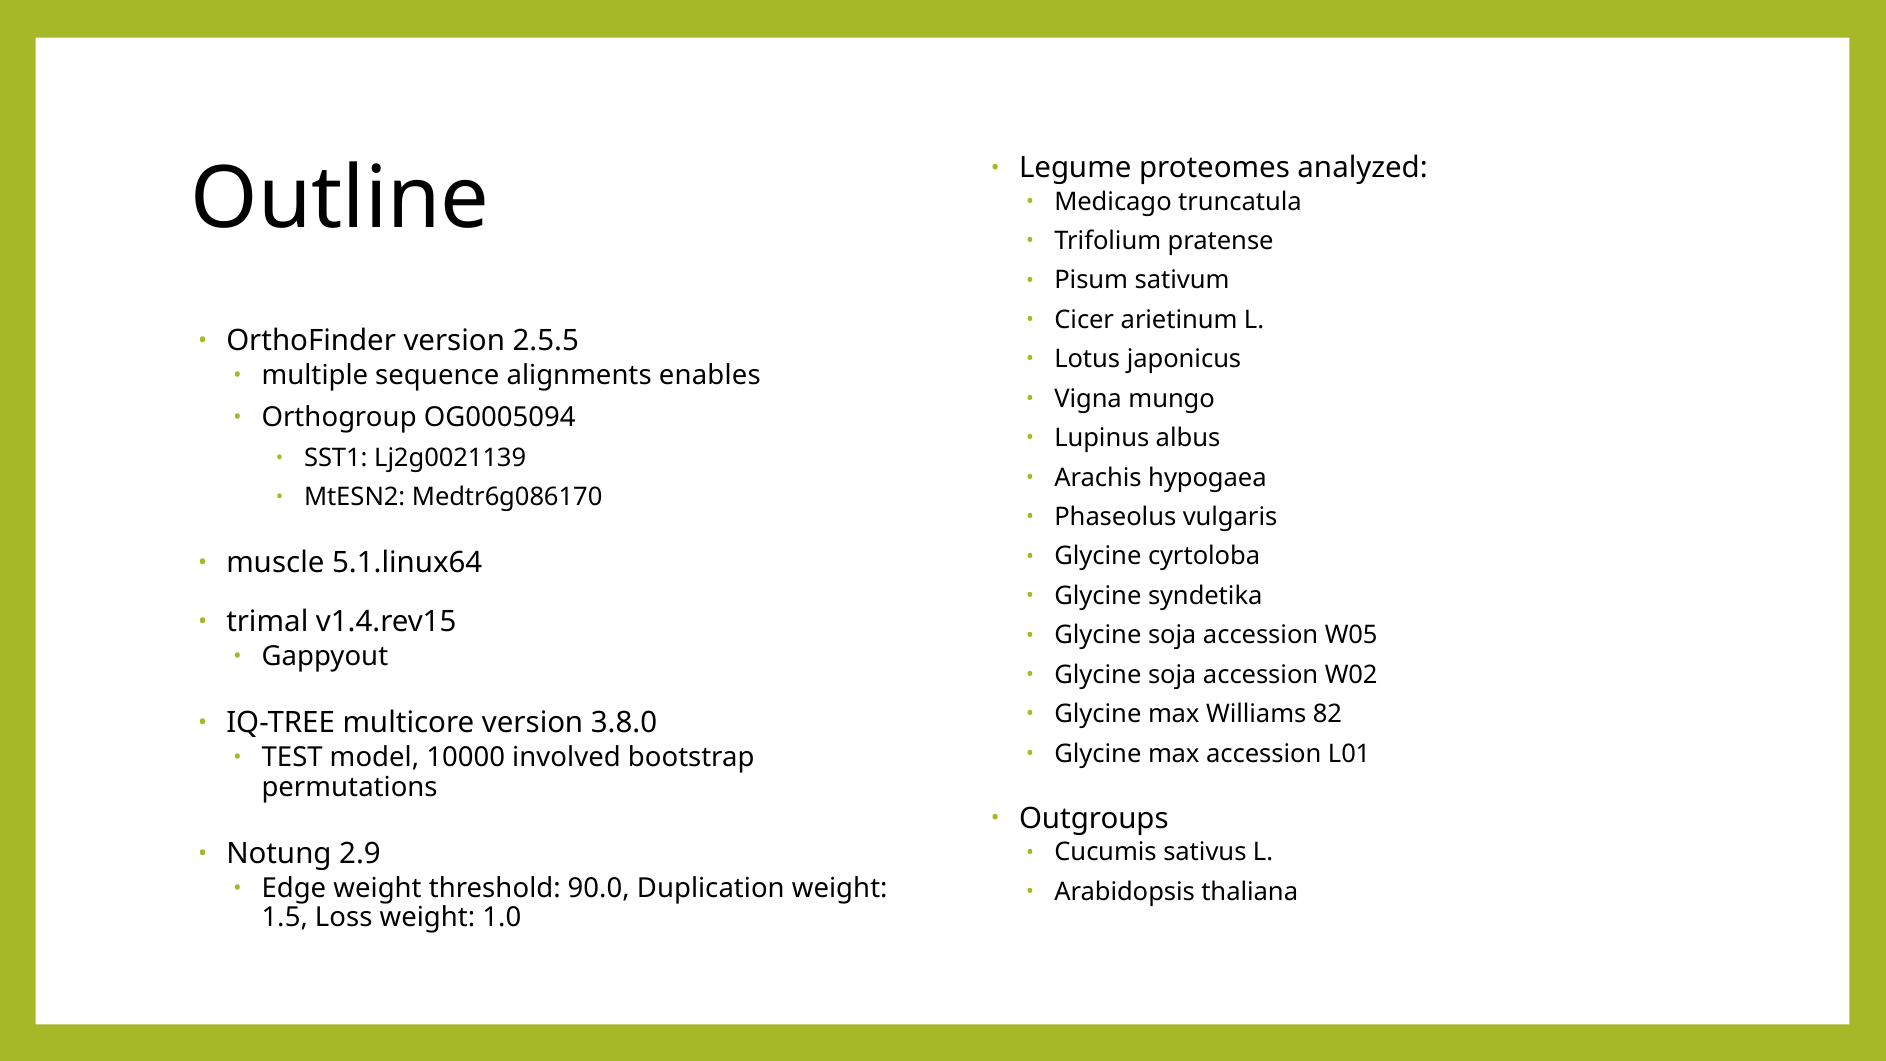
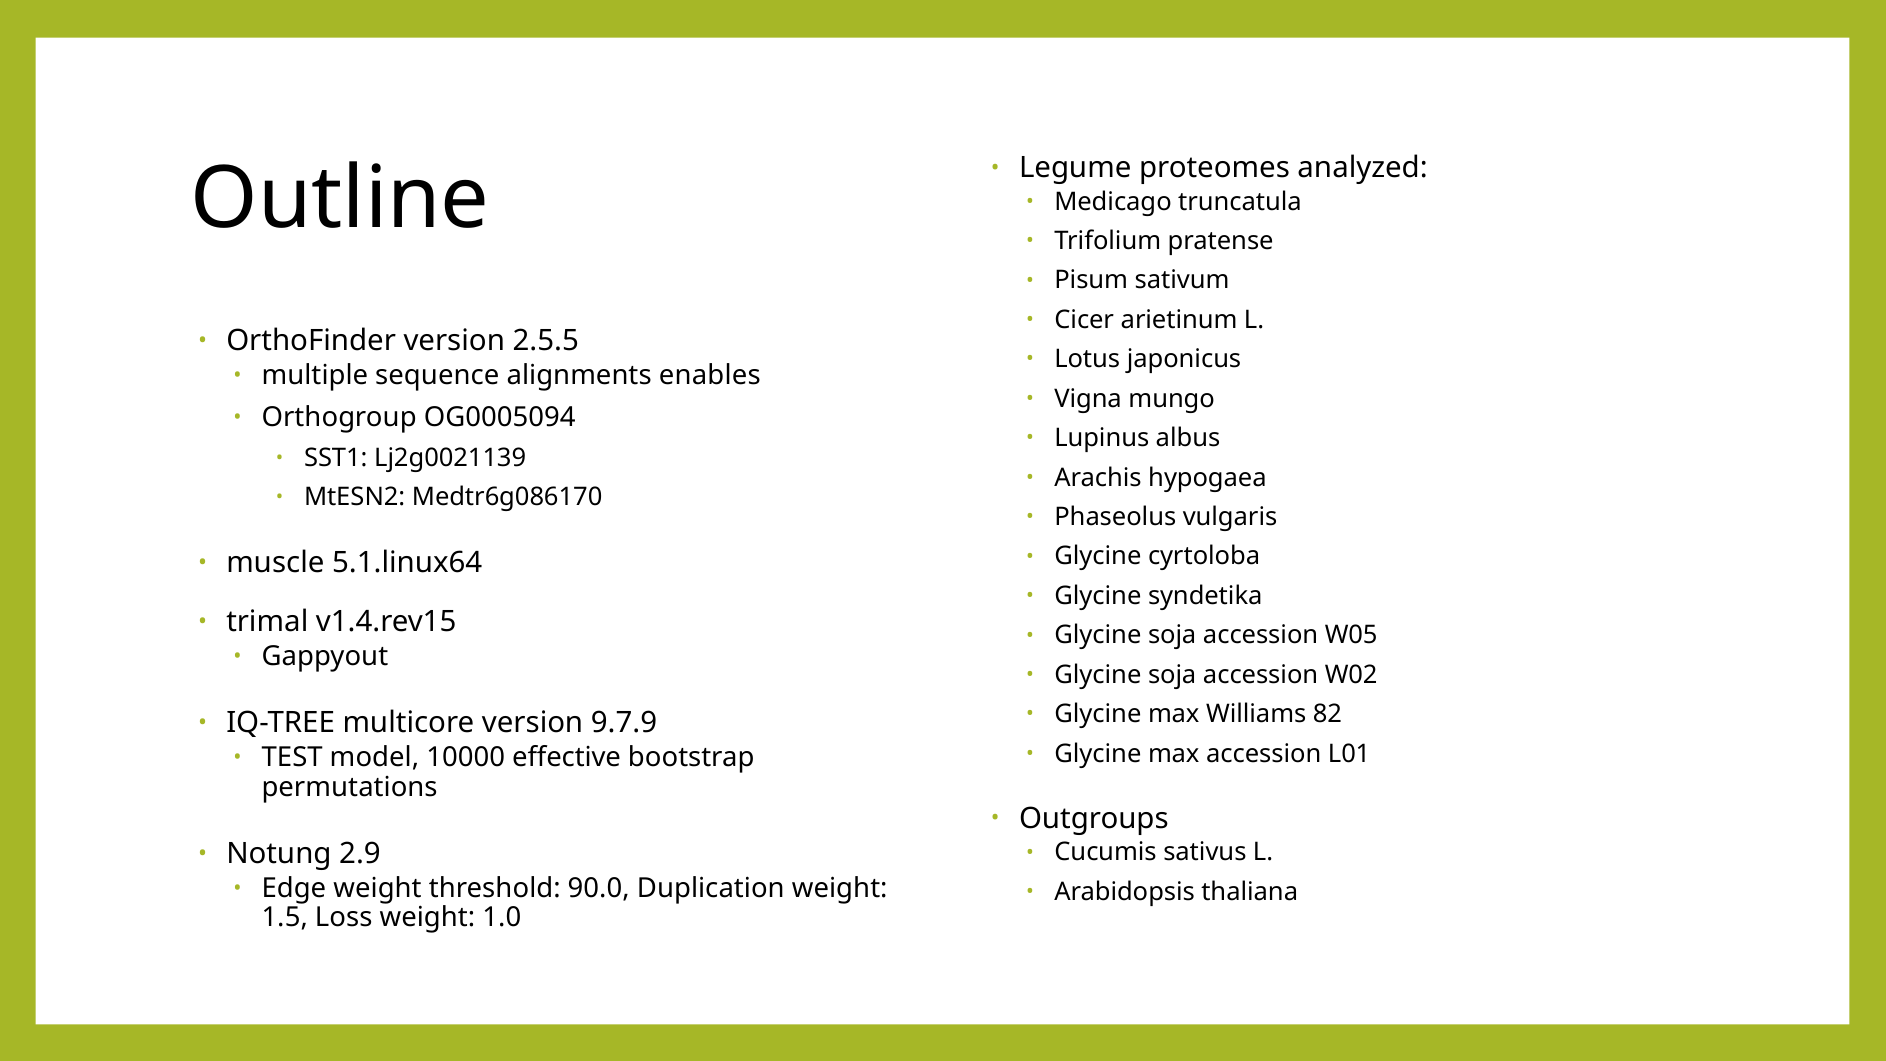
3.8.0: 3.8.0 -> 9.7.9
involved: involved -> effective
